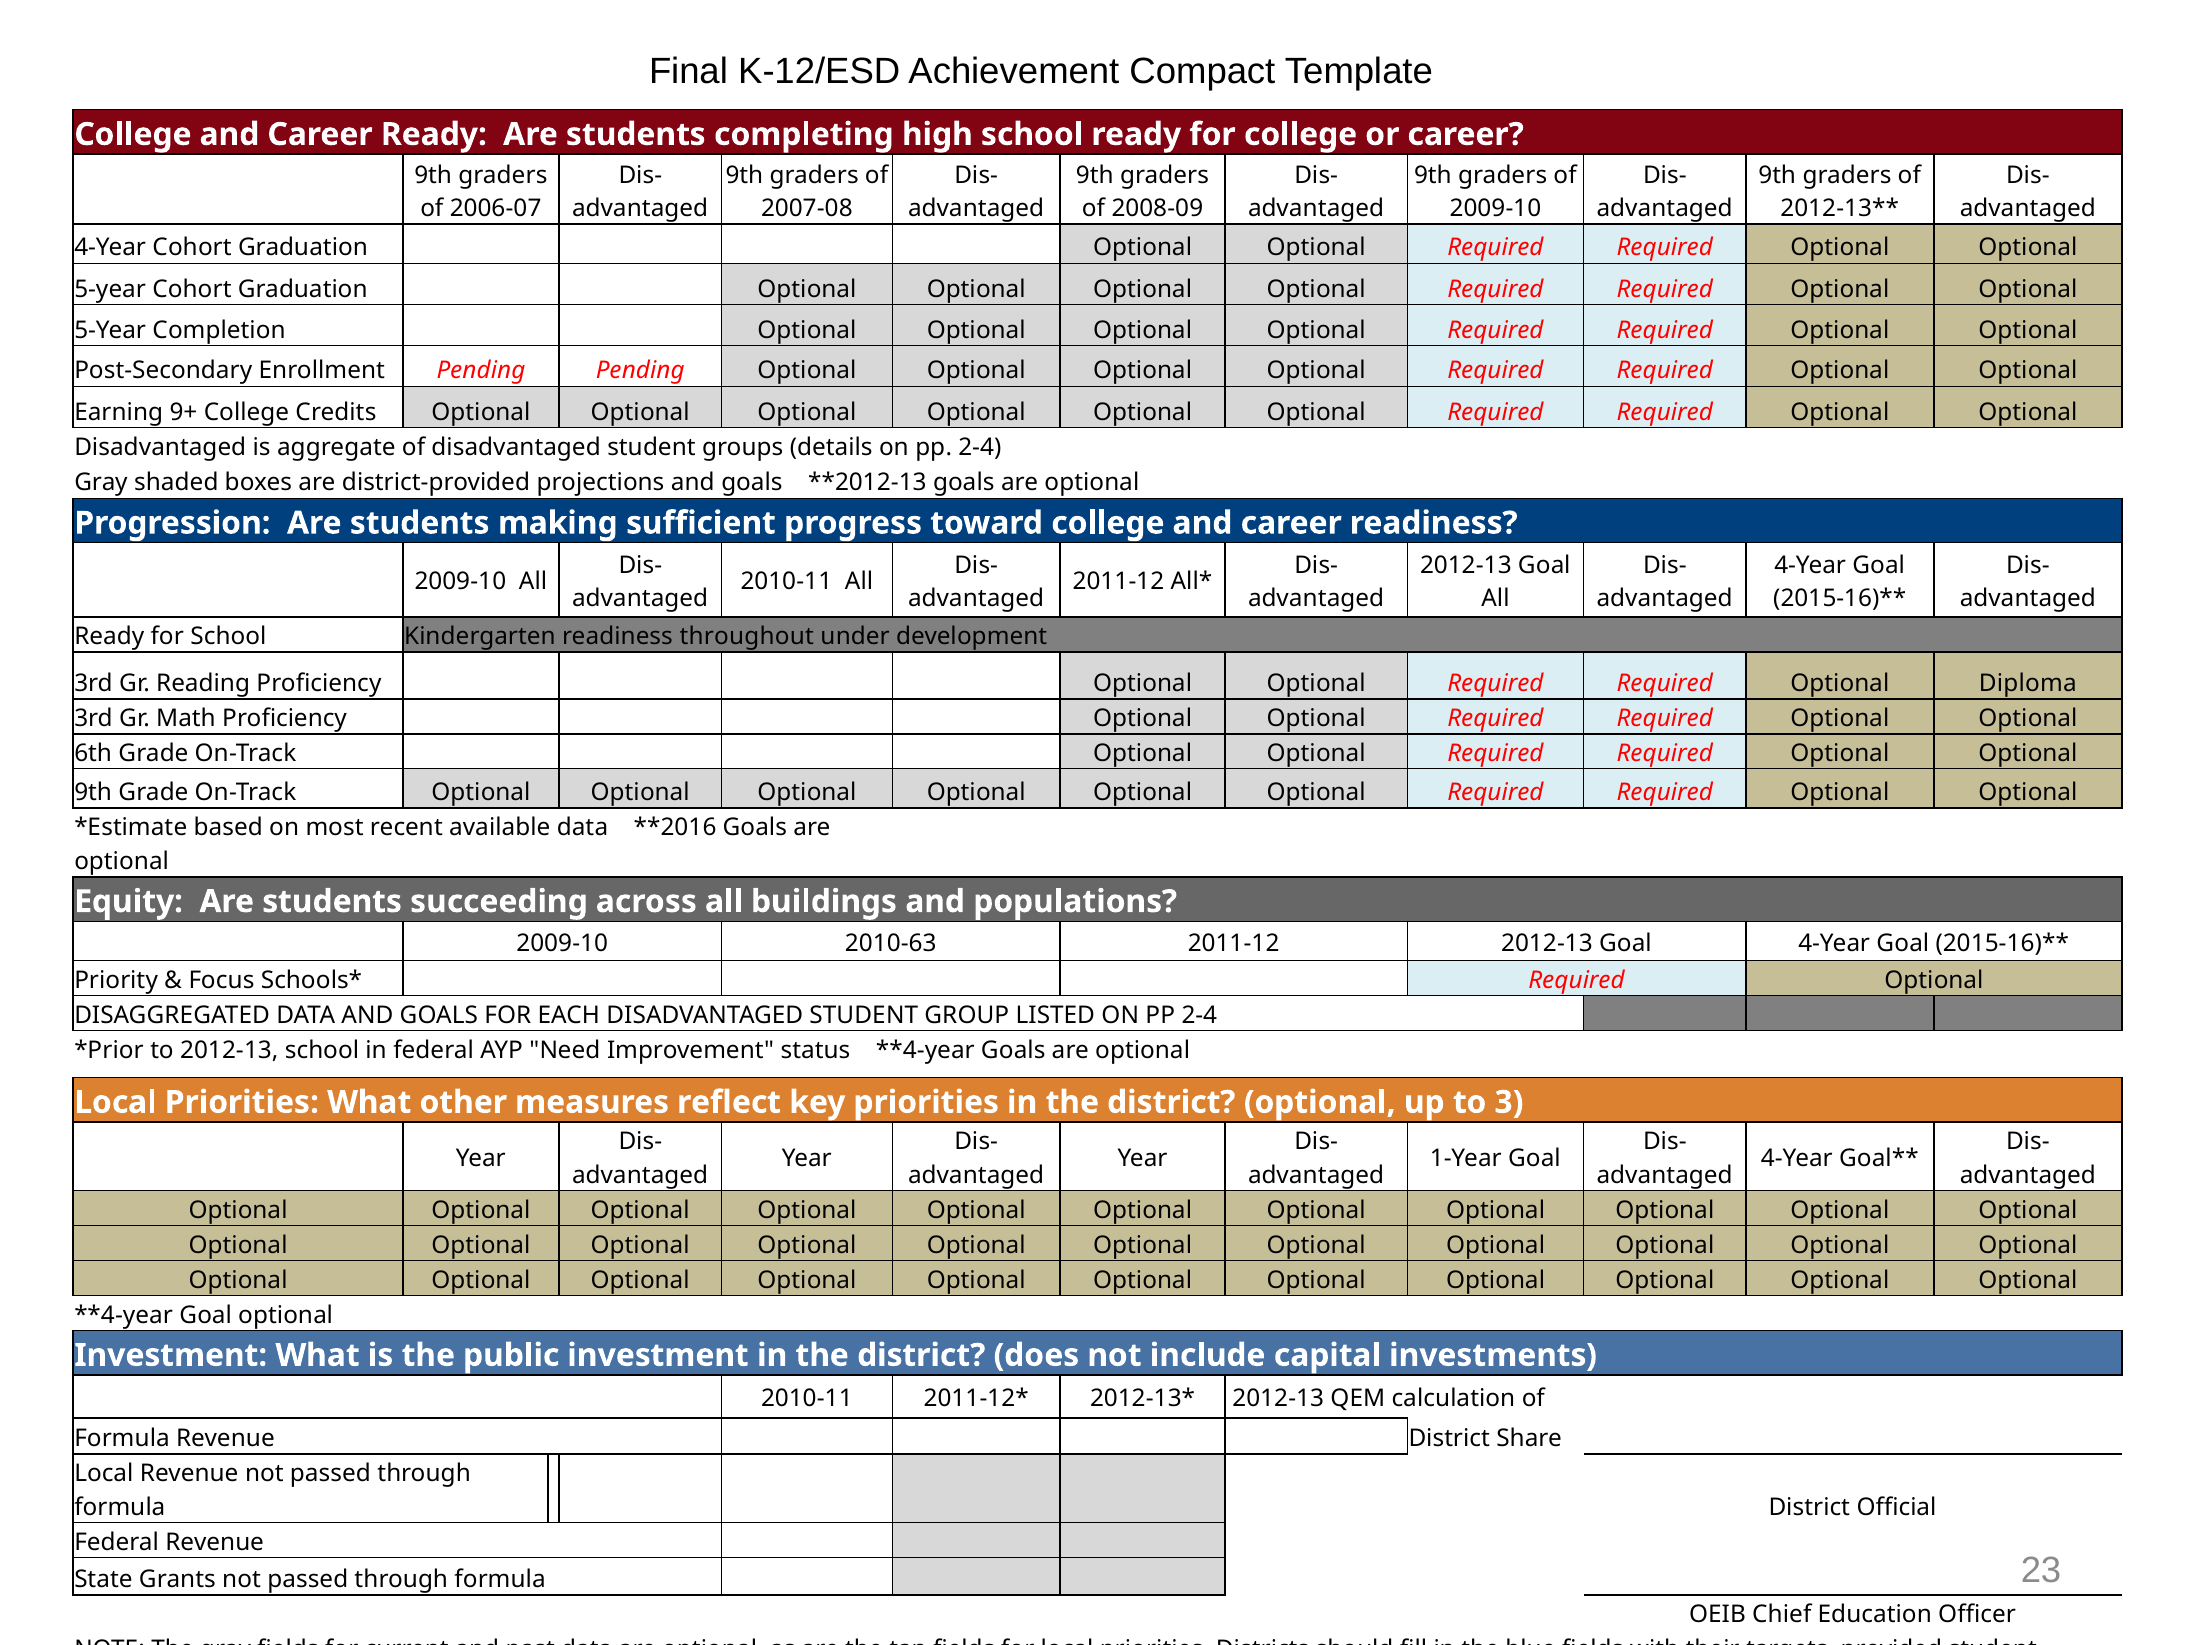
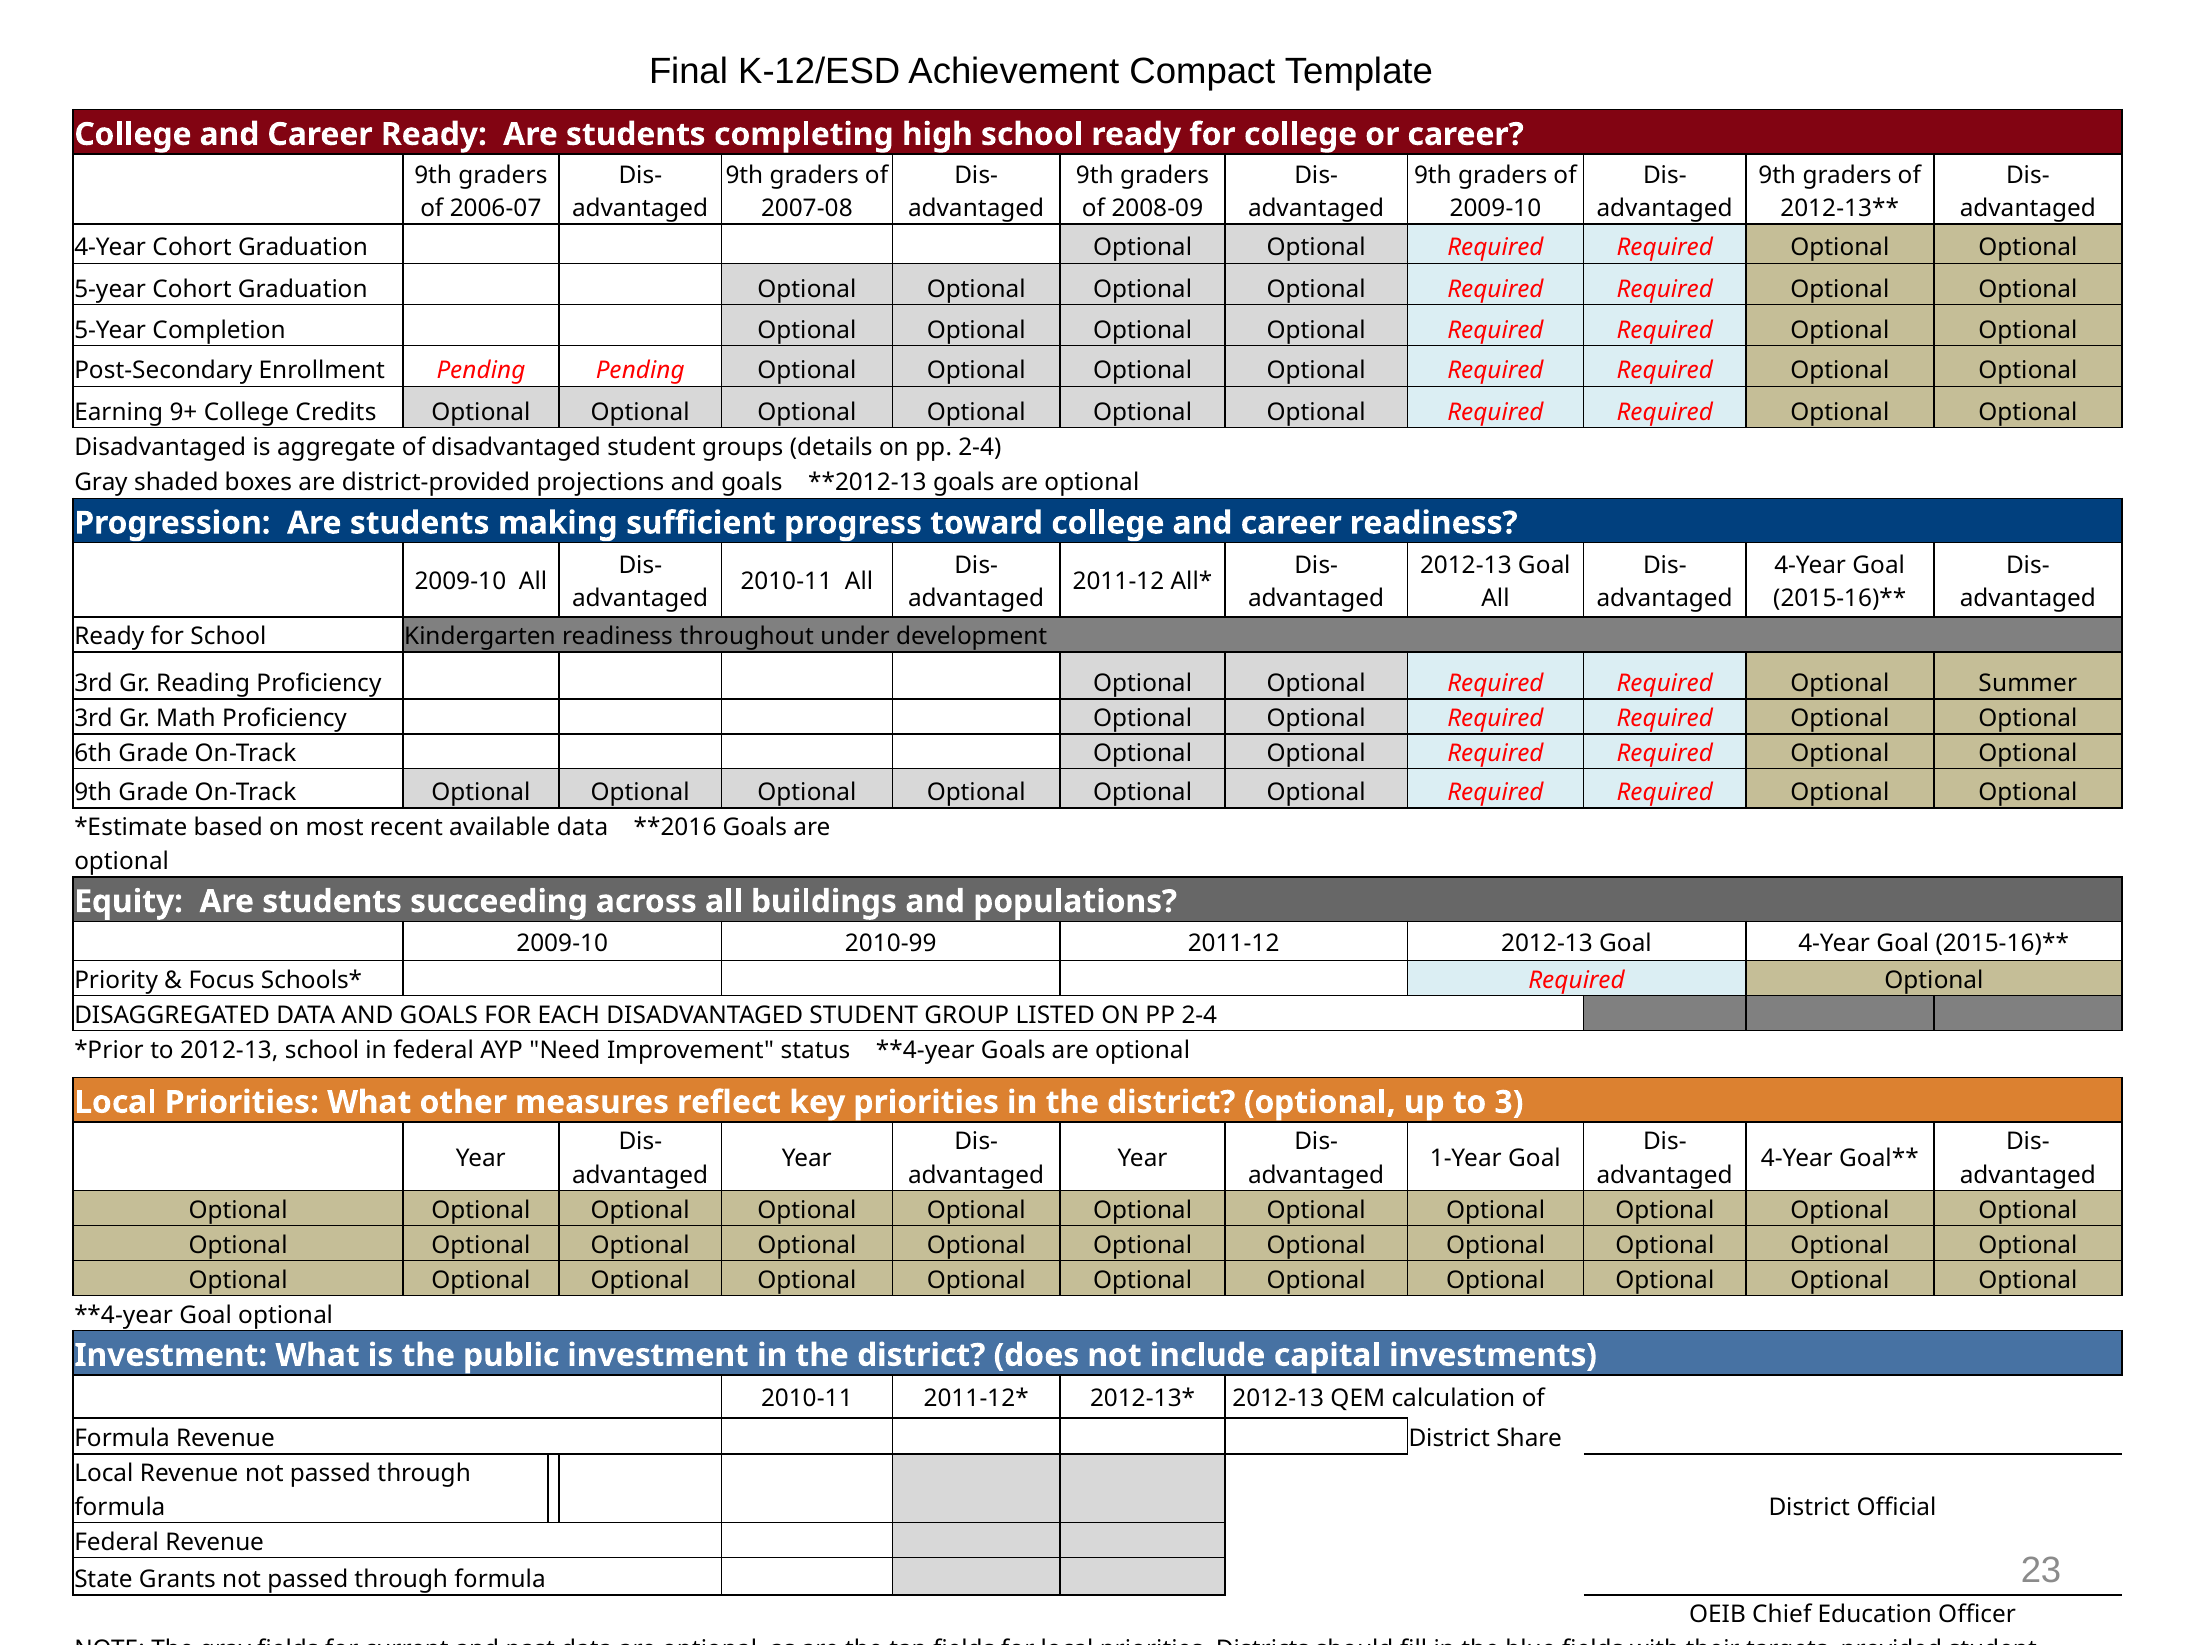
Diploma: Diploma -> Summer
2010-63: 2010-63 -> 2010-99
